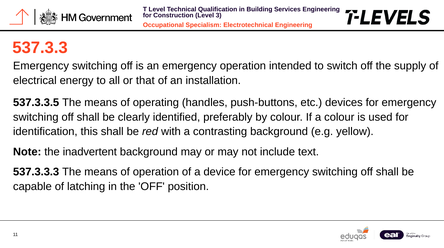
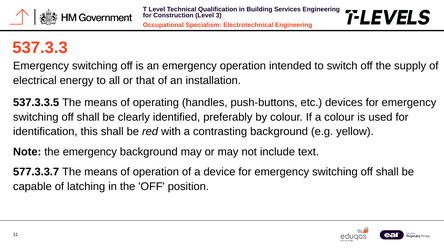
the inadvertent: inadvertent -> emergency
537.3.3.3: 537.3.3.3 -> 577.3.3.7
